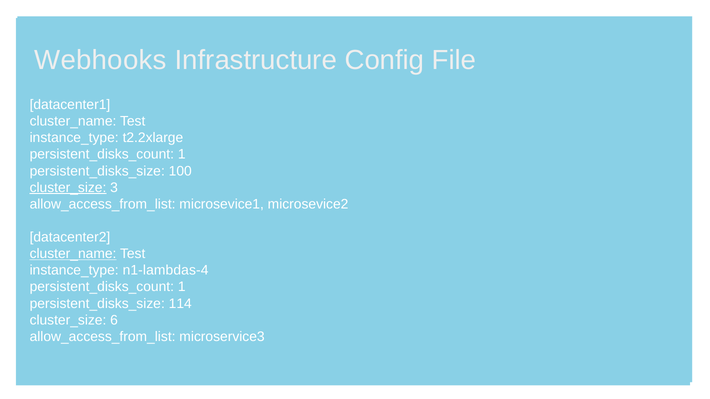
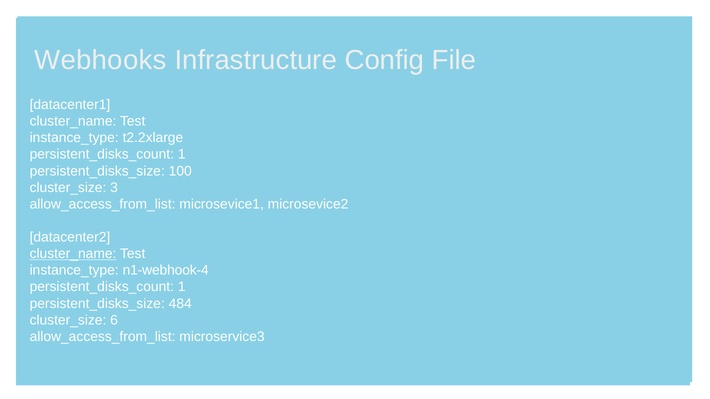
cluster_size at (68, 188) underline: present -> none
n1-lambdas-4: n1-lambdas-4 -> n1-webhook-4
114: 114 -> 484
